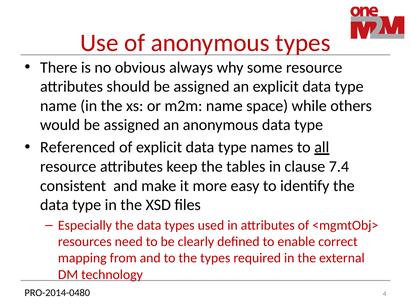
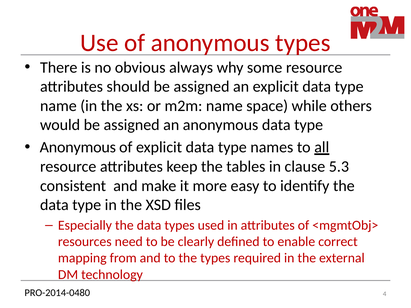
Referenced at (78, 148): Referenced -> Anonymous
7.4: 7.4 -> 5.3
